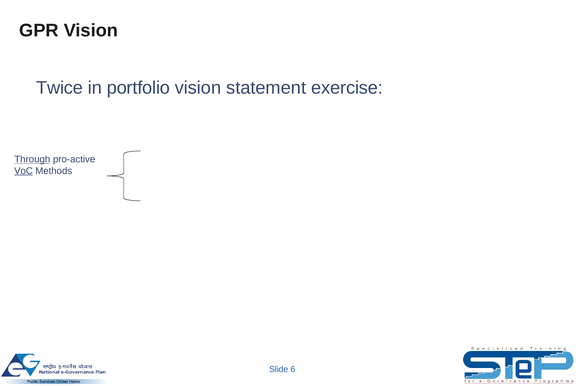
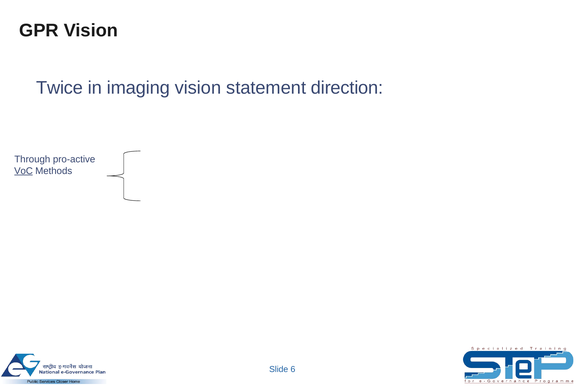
portfolio: portfolio -> imaging
exercise: exercise -> direction
Through underline: present -> none
